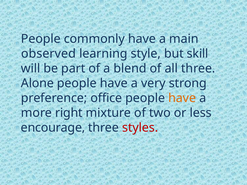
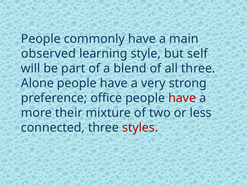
skill: skill -> self
have at (182, 98) colour: orange -> red
right: right -> their
encourage: encourage -> connected
